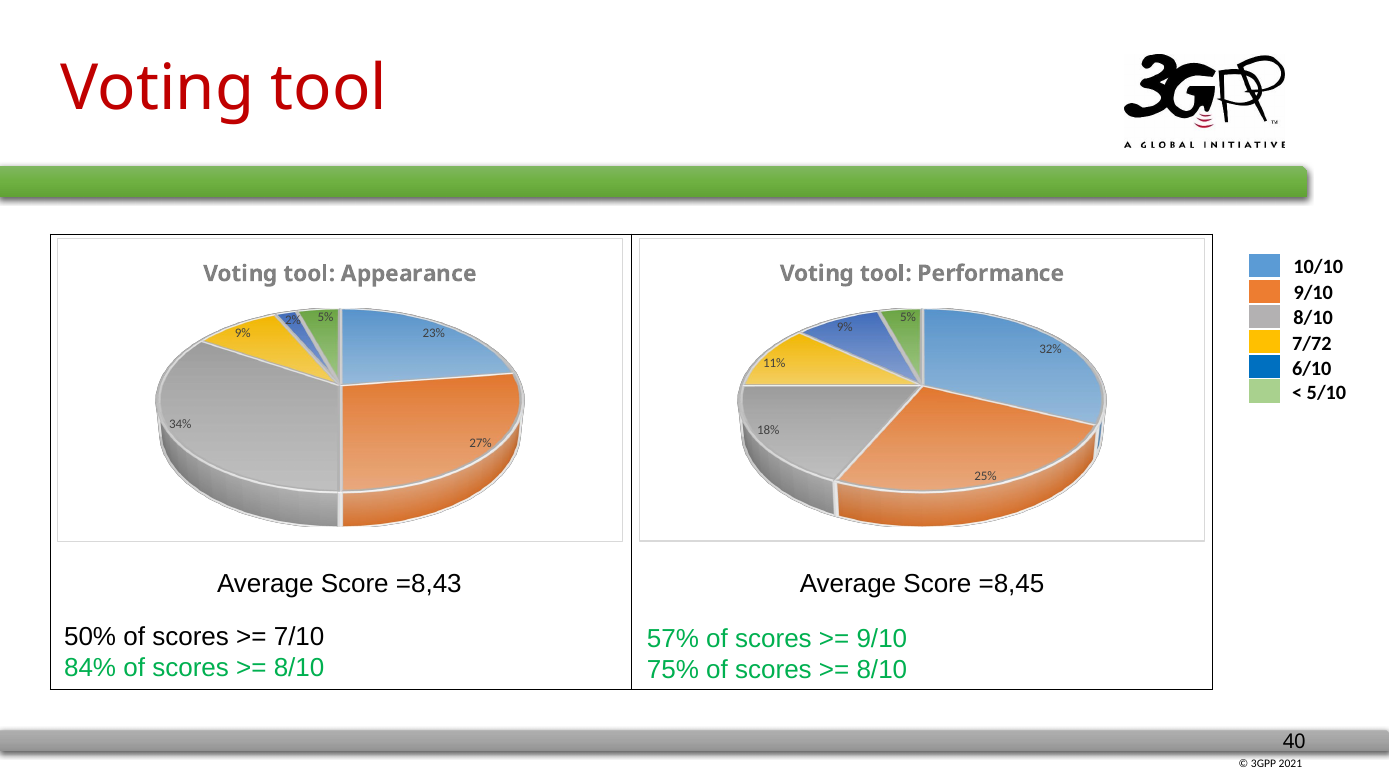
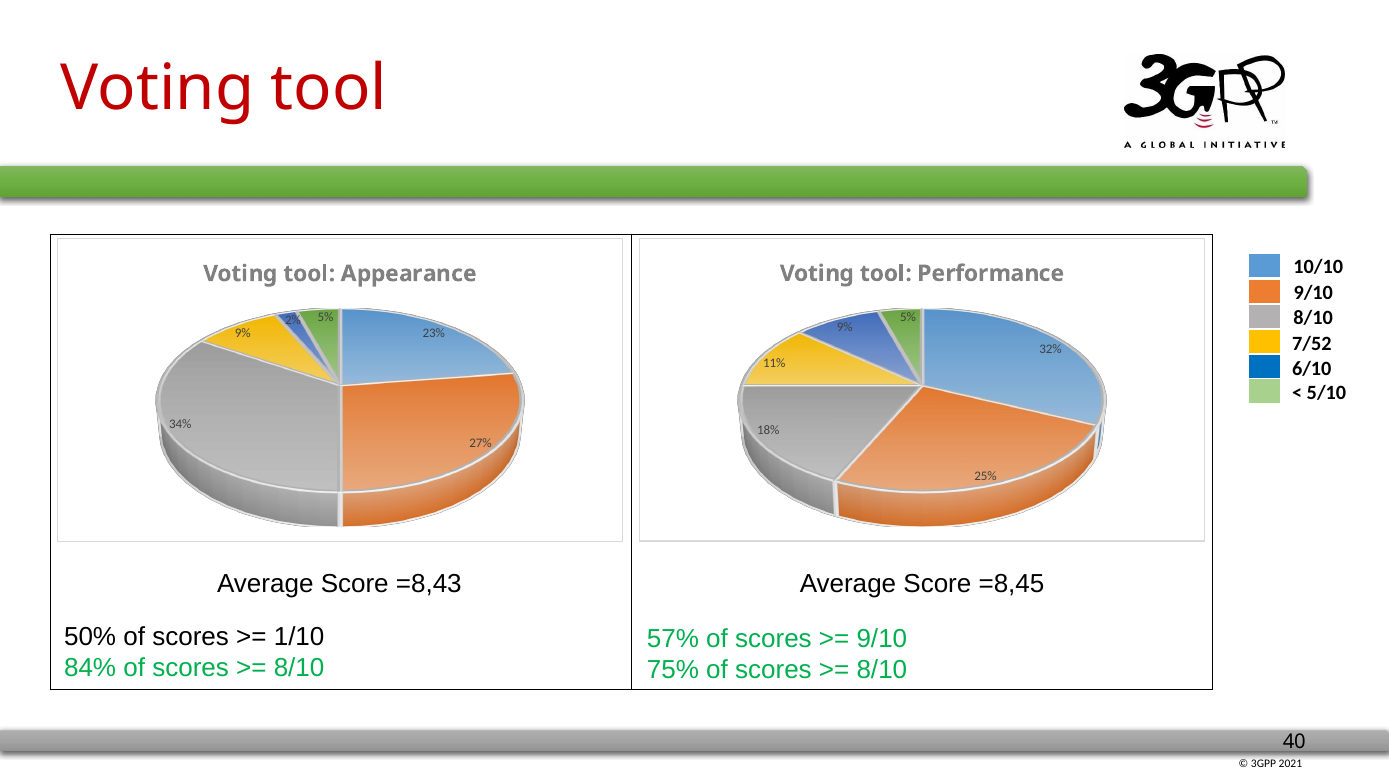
7/72: 7/72 -> 7/52
7/10: 7/10 -> 1/10
